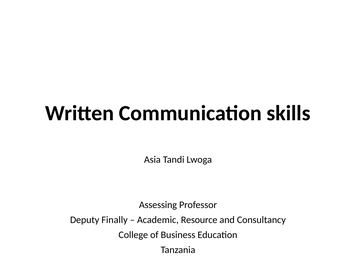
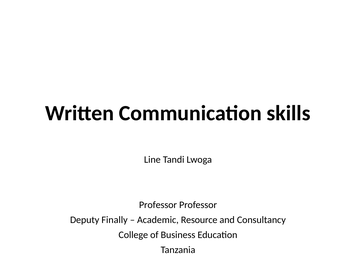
Asia: Asia -> Line
Assessing at (158, 205): Assessing -> Professor
